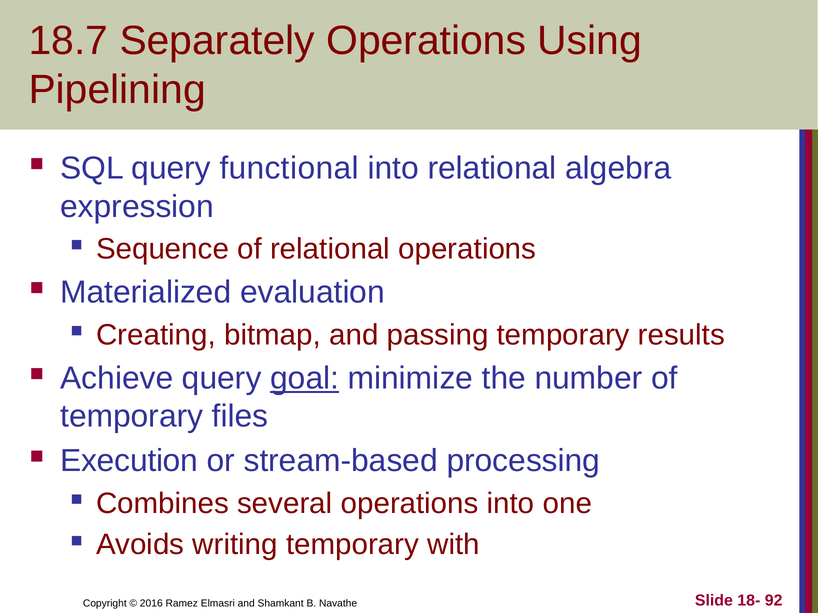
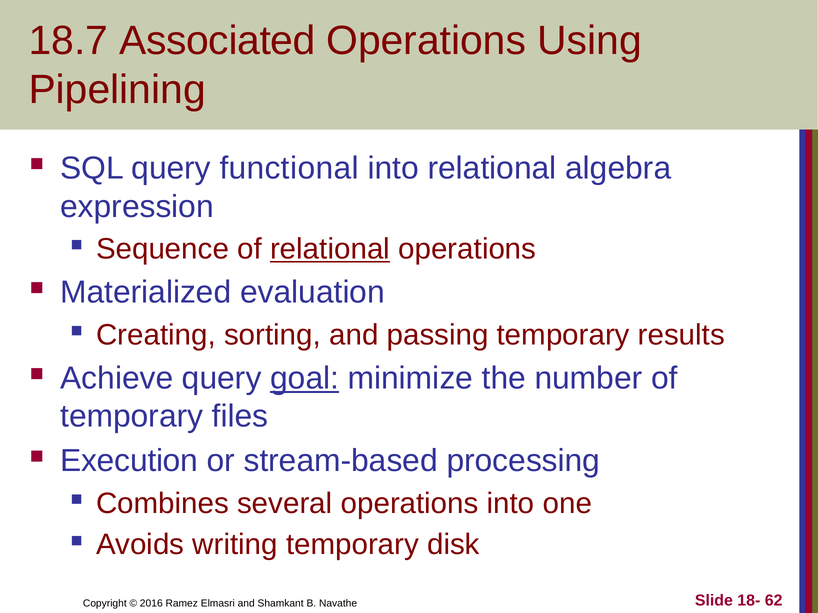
Separately: Separately -> Associated
relational at (330, 249) underline: none -> present
bitmap: bitmap -> sorting
with: with -> disk
92: 92 -> 62
